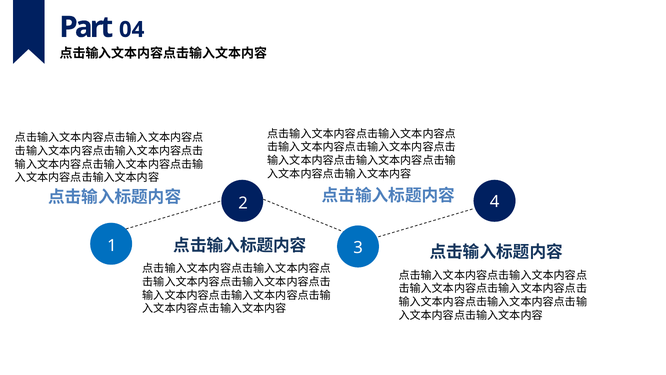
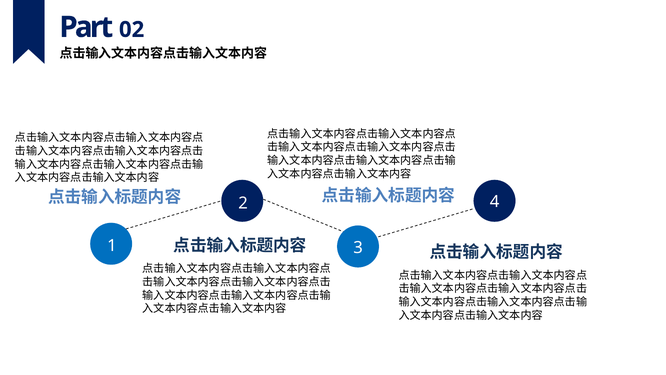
04: 04 -> 02
